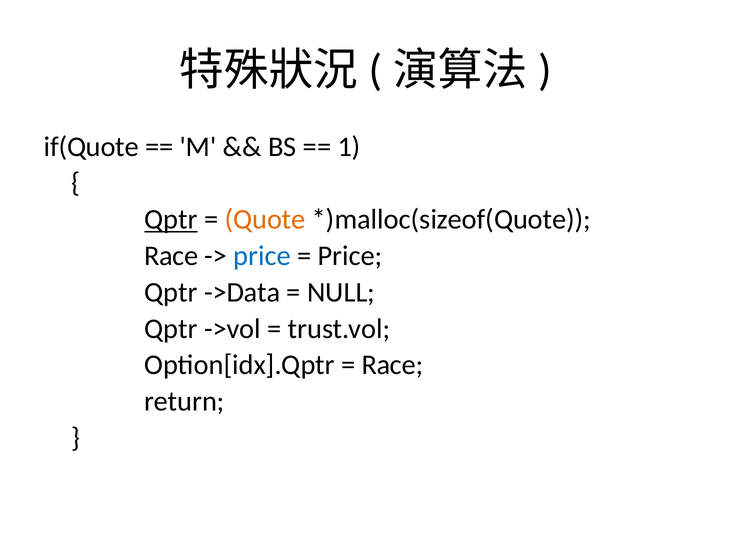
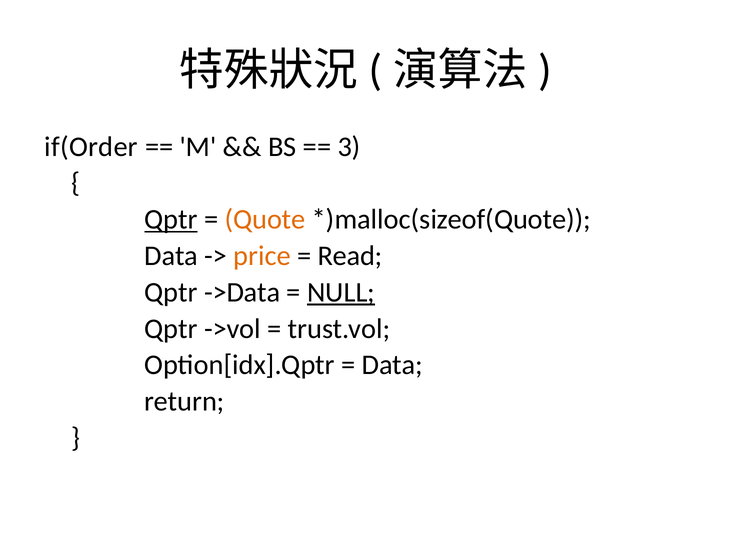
if(Quote: if(Quote -> if(Order
1: 1 -> 3
Race at (171, 256): Race -> Data
price at (262, 256) colour: blue -> orange
Price at (350, 256): Price -> Read
NULL underline: none -> present
Race at (392, 365): Race -> Data
